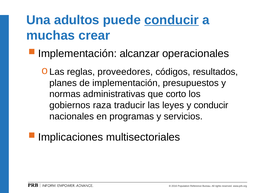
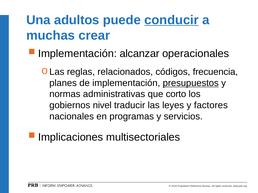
proveedores: proveedores -> relacionados
resultados: resultados -> frecuencia
presupuestos underline: none -> present
raza: raza -> nivel
y conducir: conducir -> factores
